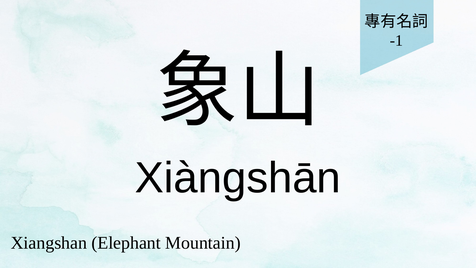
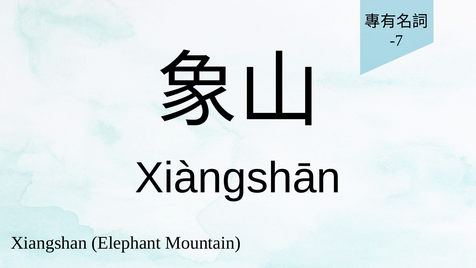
-1: -1 -> -7
